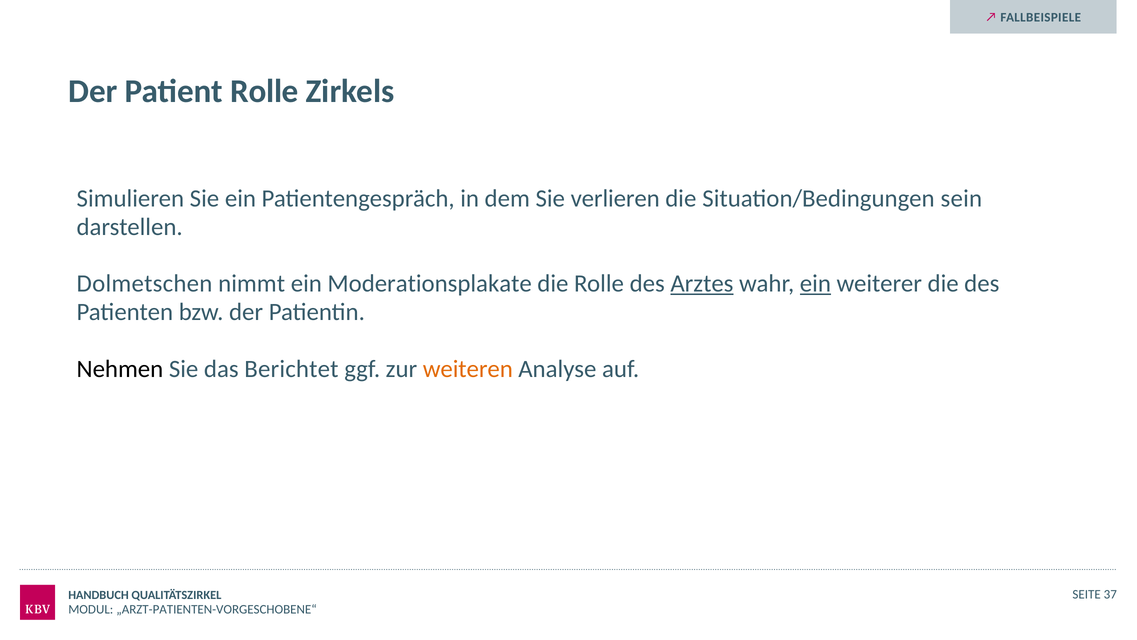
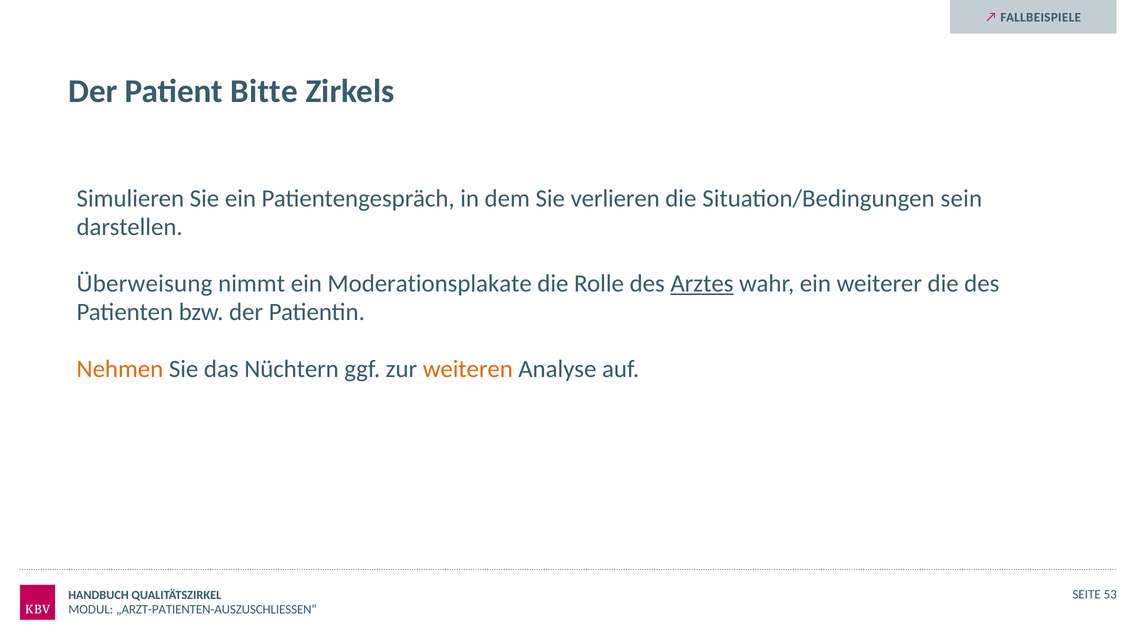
Patient Rolle: Rolle -> Bitte
Dolmetschen: Dolmetschen -> Überweisung
ein at (815, 284) underline: present -> none
Nehmen colour: black -> orange
Berichtet: Berichtet -> Nüchtern
37: 37 -> 53
„ARZT-PATIENTEN-VORGESCHOBENE“: „ARZT-PATIENTEN-VORGESCHOBENE“ -> „ARZT-PATIENTEN-AUSZUSCHLIESSEN“
